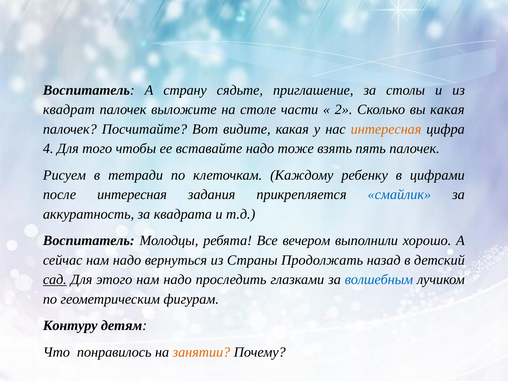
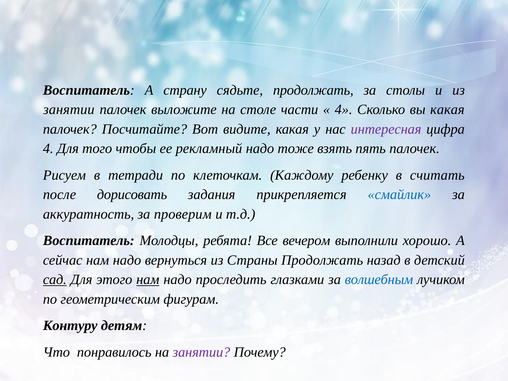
сядьте приглашение: приглашение -> продолжать
квадрат at (69, 110): квадрат -> занятии
2 at (344, 110): 2 -> 4
интересная at (386, 129) colour: orange -> purple
вставайте: вставайте -> рекламный
цифрами: цифрами -> считать
после интересная: интересная -> дорисовать
квадрата: квадрата -> проверим
нам at (148, 280) underline: none -> present
занятии at (201, 352) colour: orange -> purple
